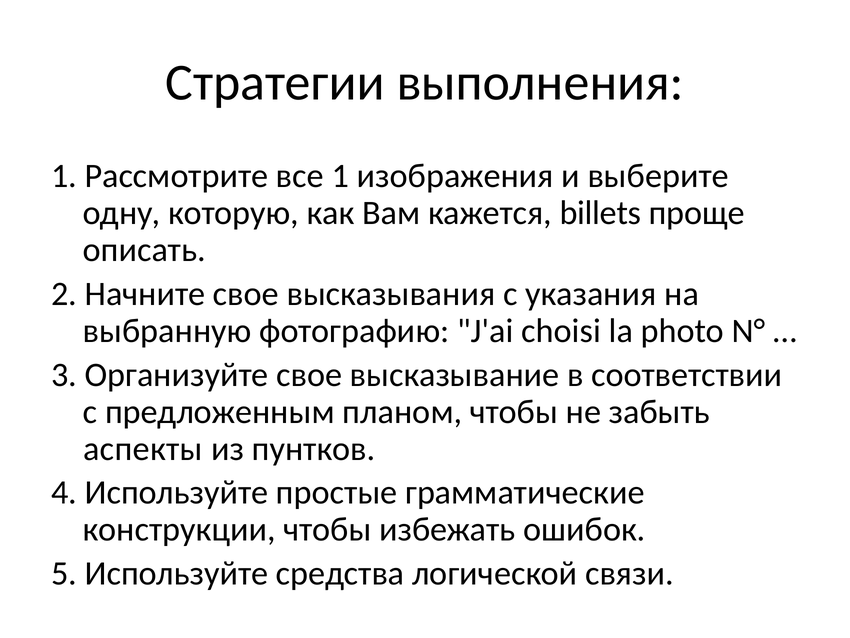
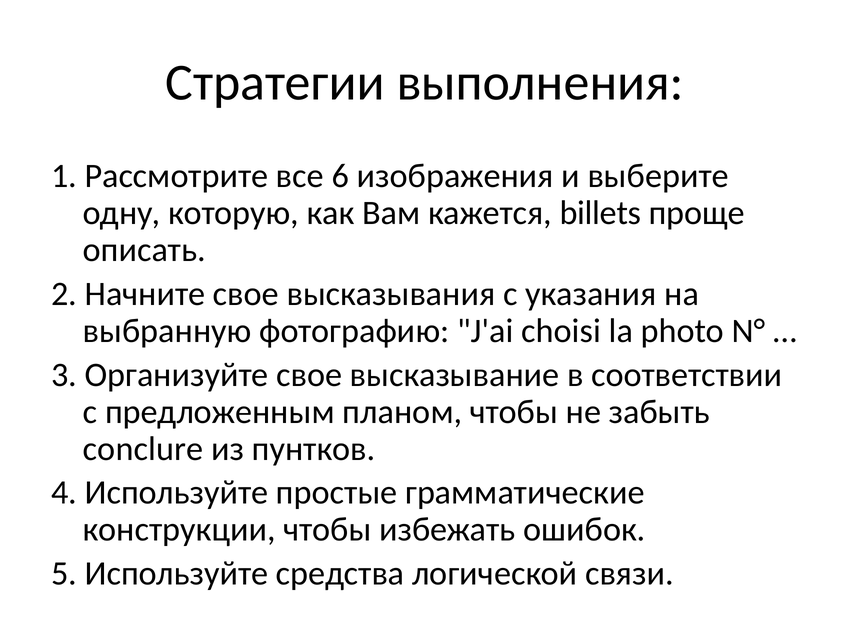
все 1: 1 -> 6
аспекты: аспекты -> conclure
